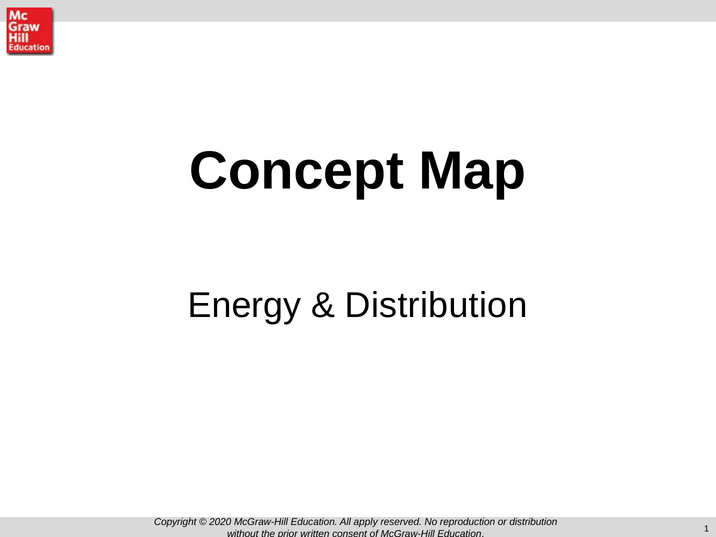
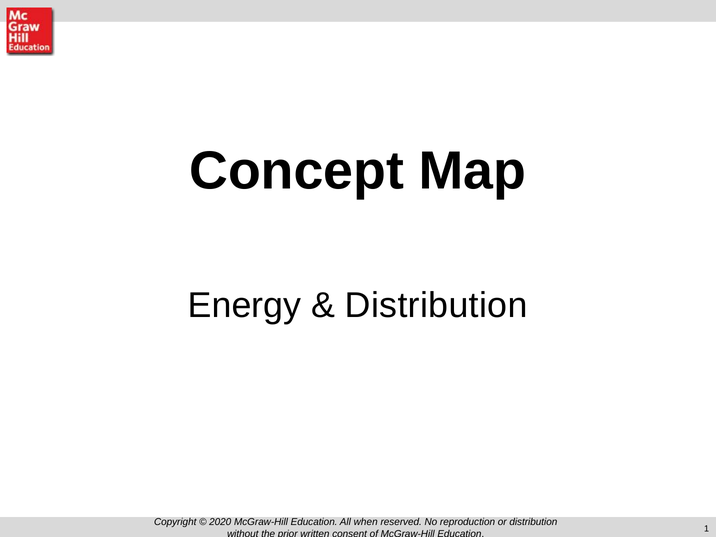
apply: apply -> when
